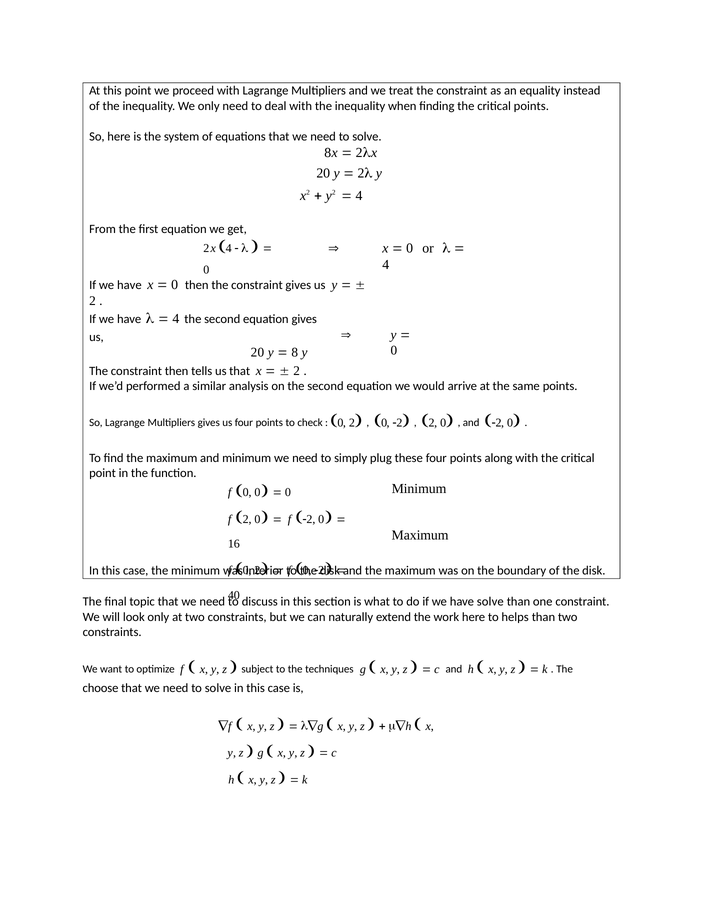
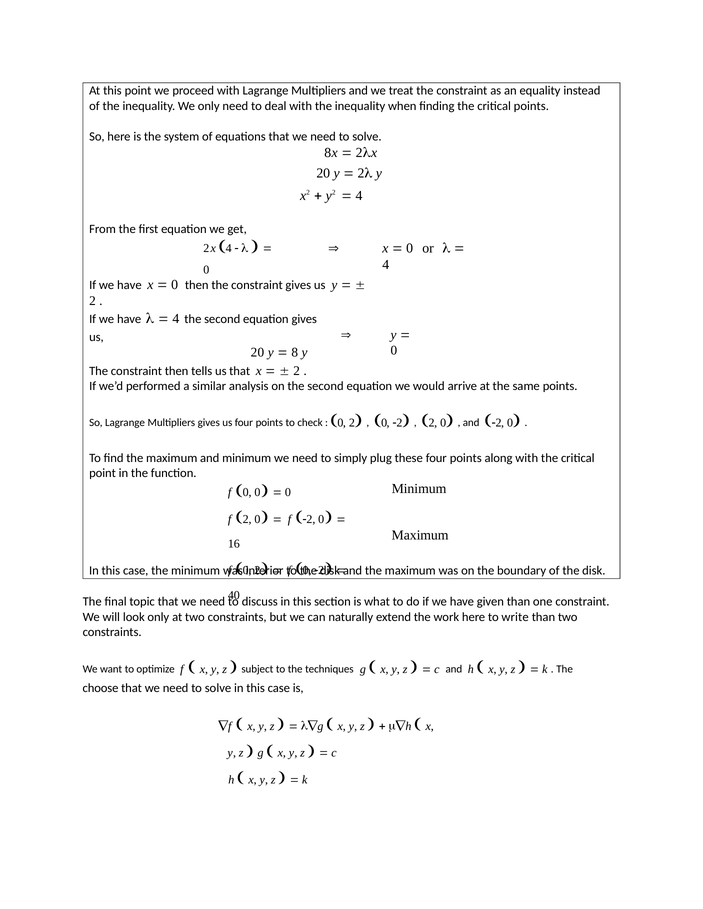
have solve: solve -> given
helps: helps -> write
